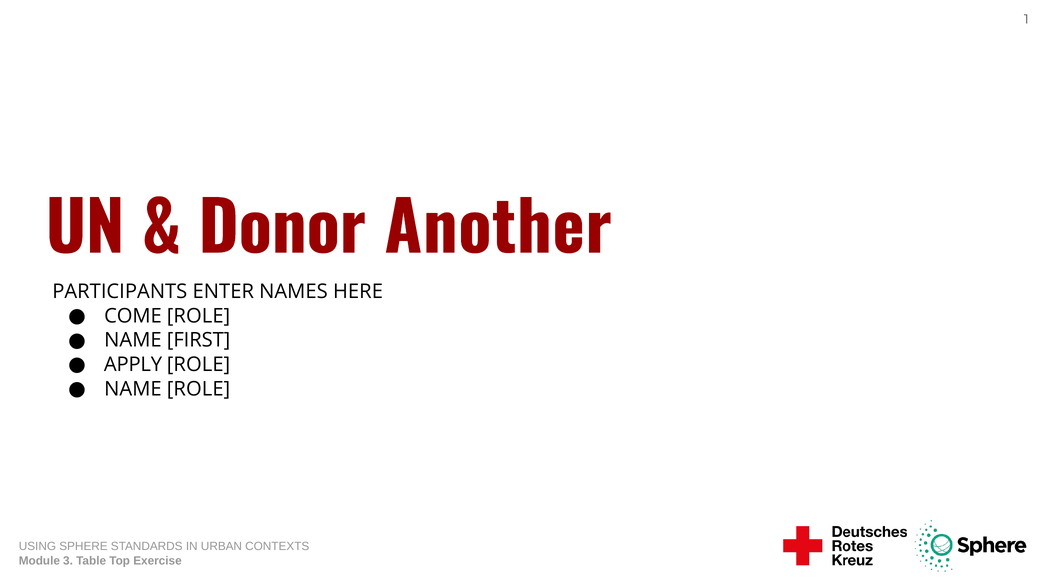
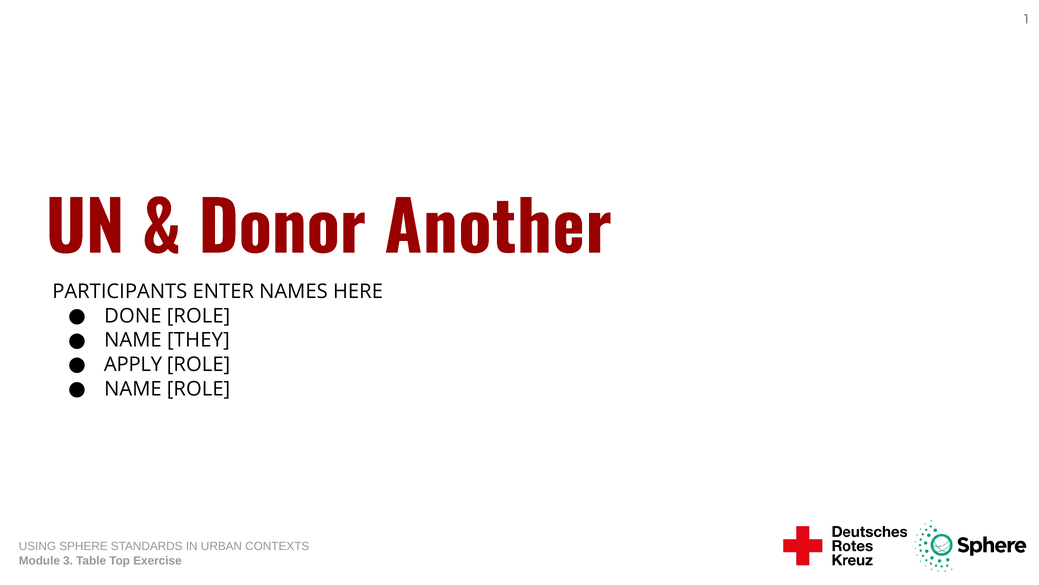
COME: COME -> DONE
FIRST: FIRST -> THEY
